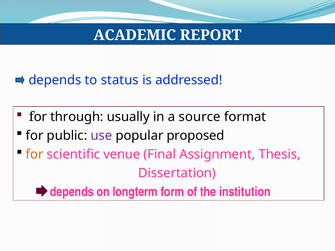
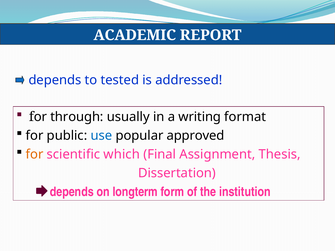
status: status -> tested
source: source -> writing
use colour: purple -> blue
proposed: proposed -> approved
venue: venue -> which
